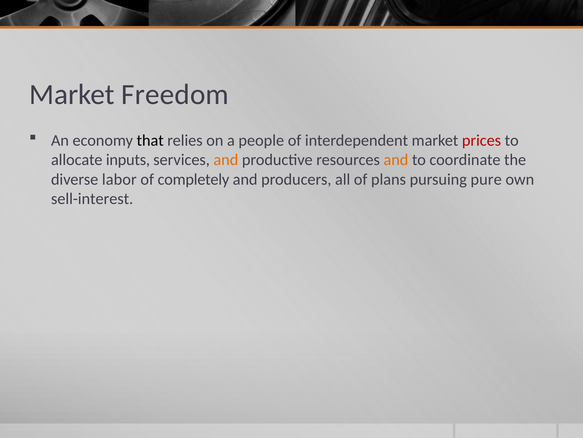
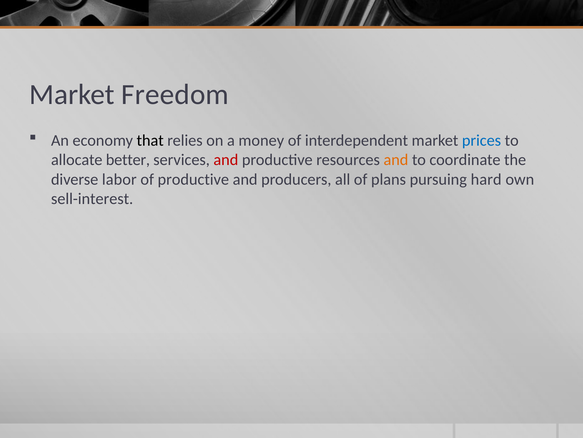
people: people -> money
prices colour: red -> blue
inputs: inputs -> better
and at (226, 160) colour: orange -> red
of completely: completely -> productive
pure: pure -> hard
